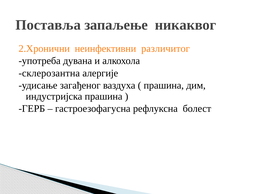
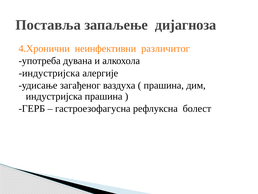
никаквог: никаквог -> дијагноза
2.Хронични: 2.Хронични -> 4.Хронични
склерозантна at (49, 73): склерозантна -> индустријска
